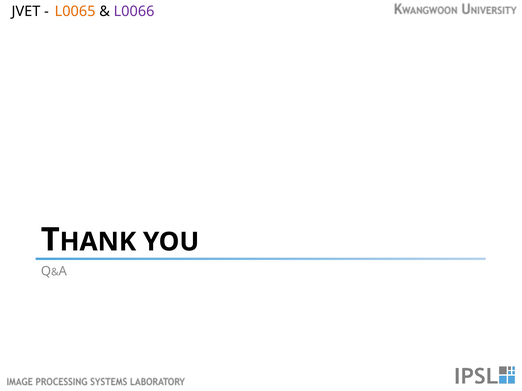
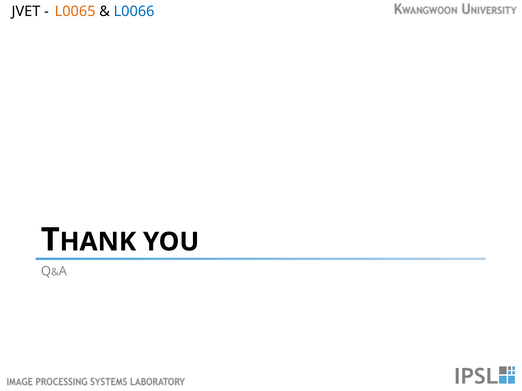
L0066 colour: purple -> blue
